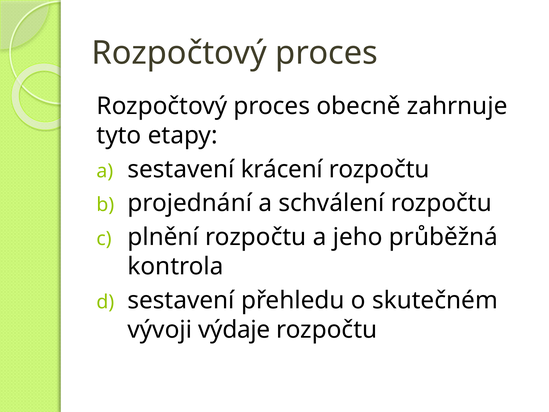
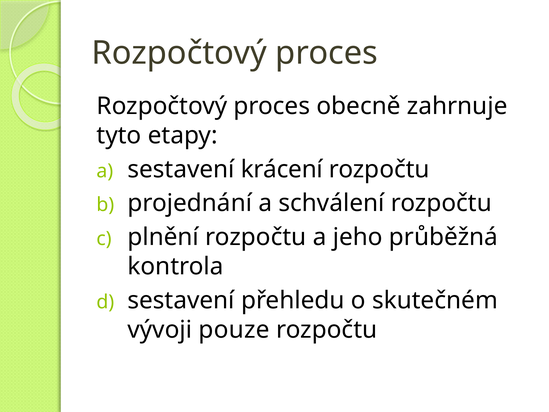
výdaje: výdaje -> pouze
